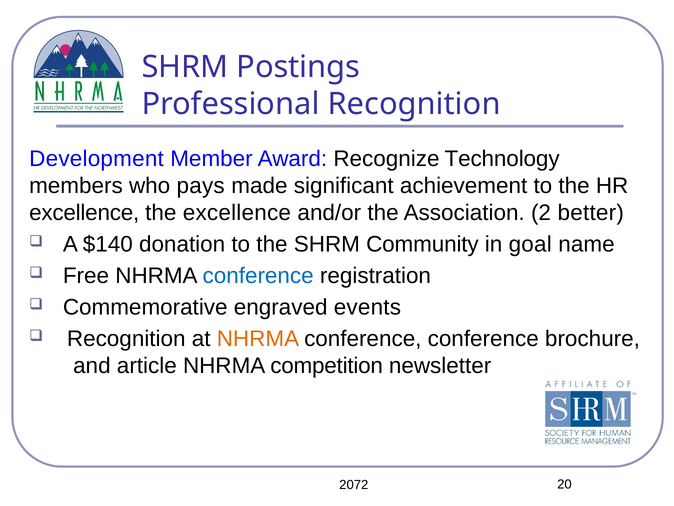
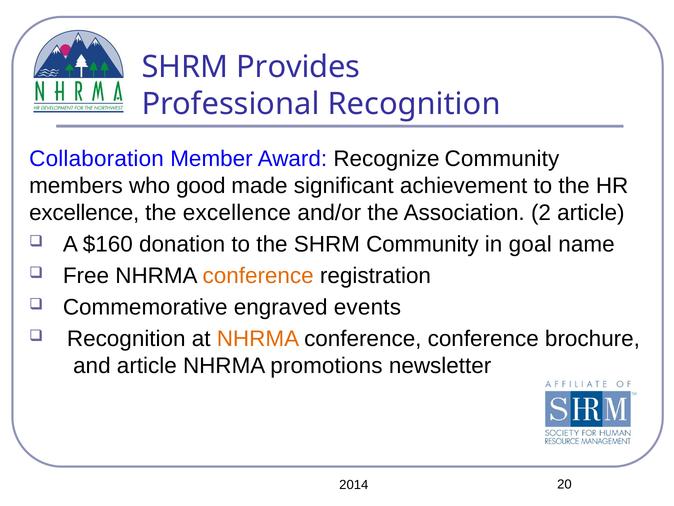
Postings: Postings -> Provides
Development: Development -> Collaboration
Recognize Technology: Technology -> Community
pays: pays -> good
2 better: better -> article
$140: $140 -> $160
conference at (258, 276) colour: blue -> orange
competition: competition -> promotions
2072: 2072 -> 2014
